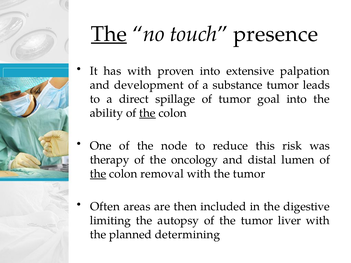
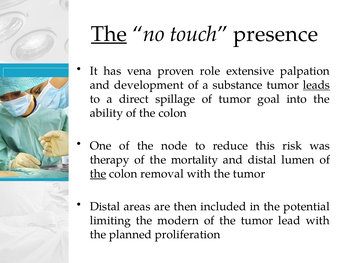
has with: with -> vena
proven into: into -> role
leads underline: none -> present
the at (147, 113) underline: present -> none
oncology: oncology -> mortality
Often at (105, 207): Often -> Distal
digestive: digestive -> potential
autopsy: autopsy -> modern
liver: liver -> lead
determining: determining -> proliferation
